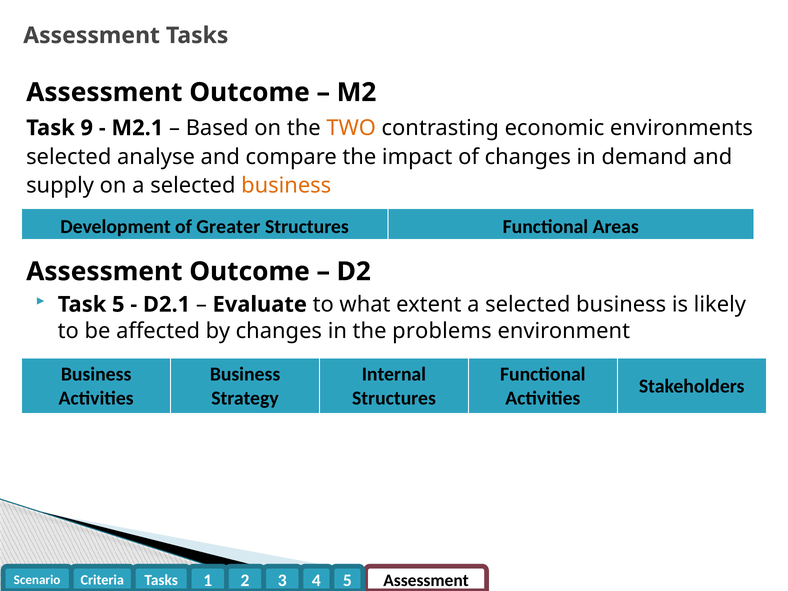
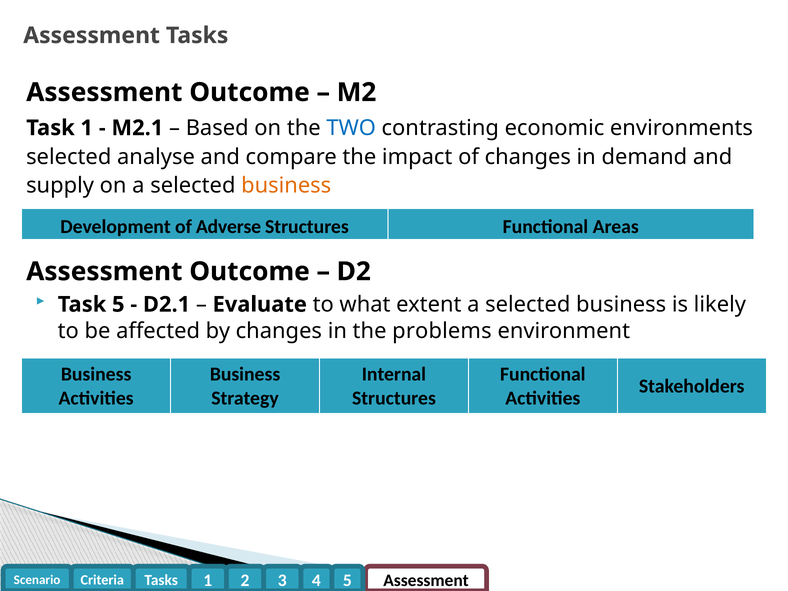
Task 9: 9 -> 1
TWO colour: orange -> blue
Greater: Greater -> Adverse
